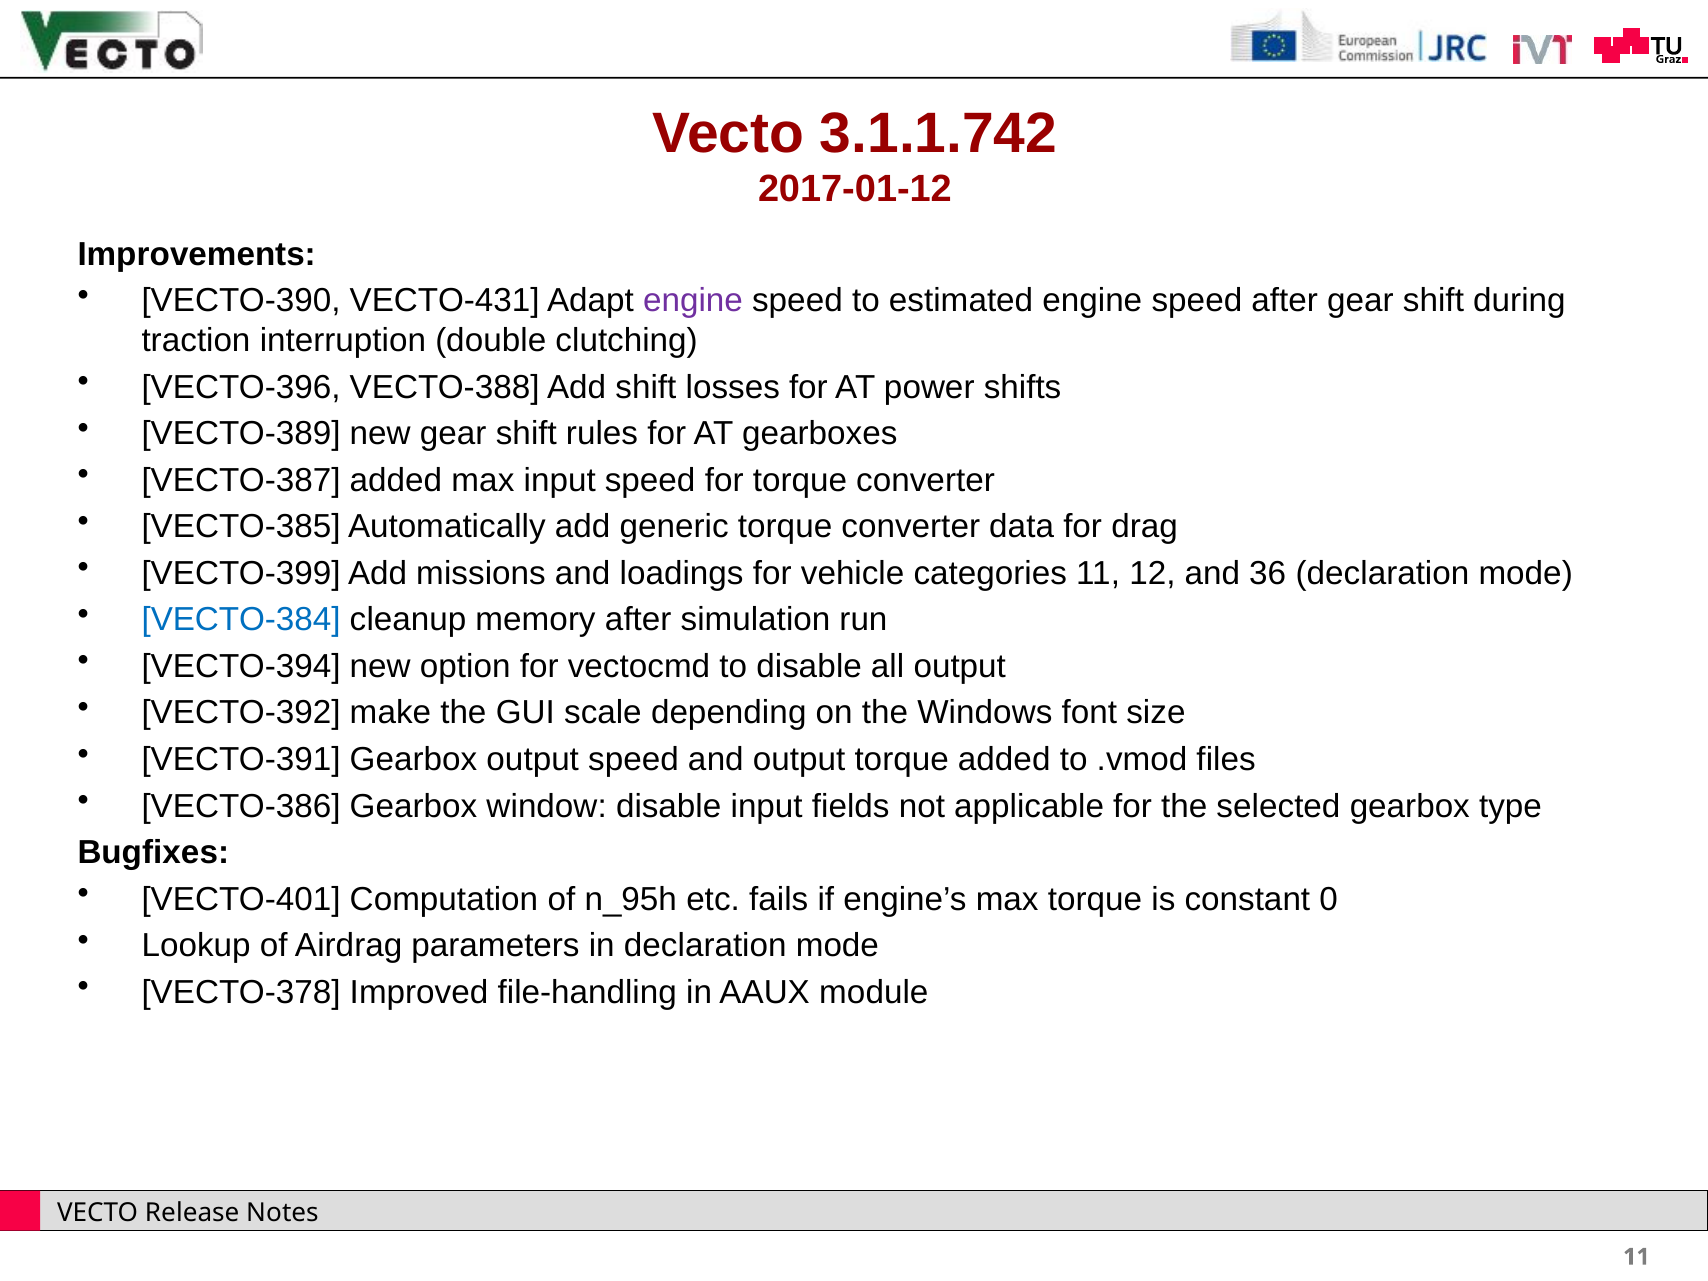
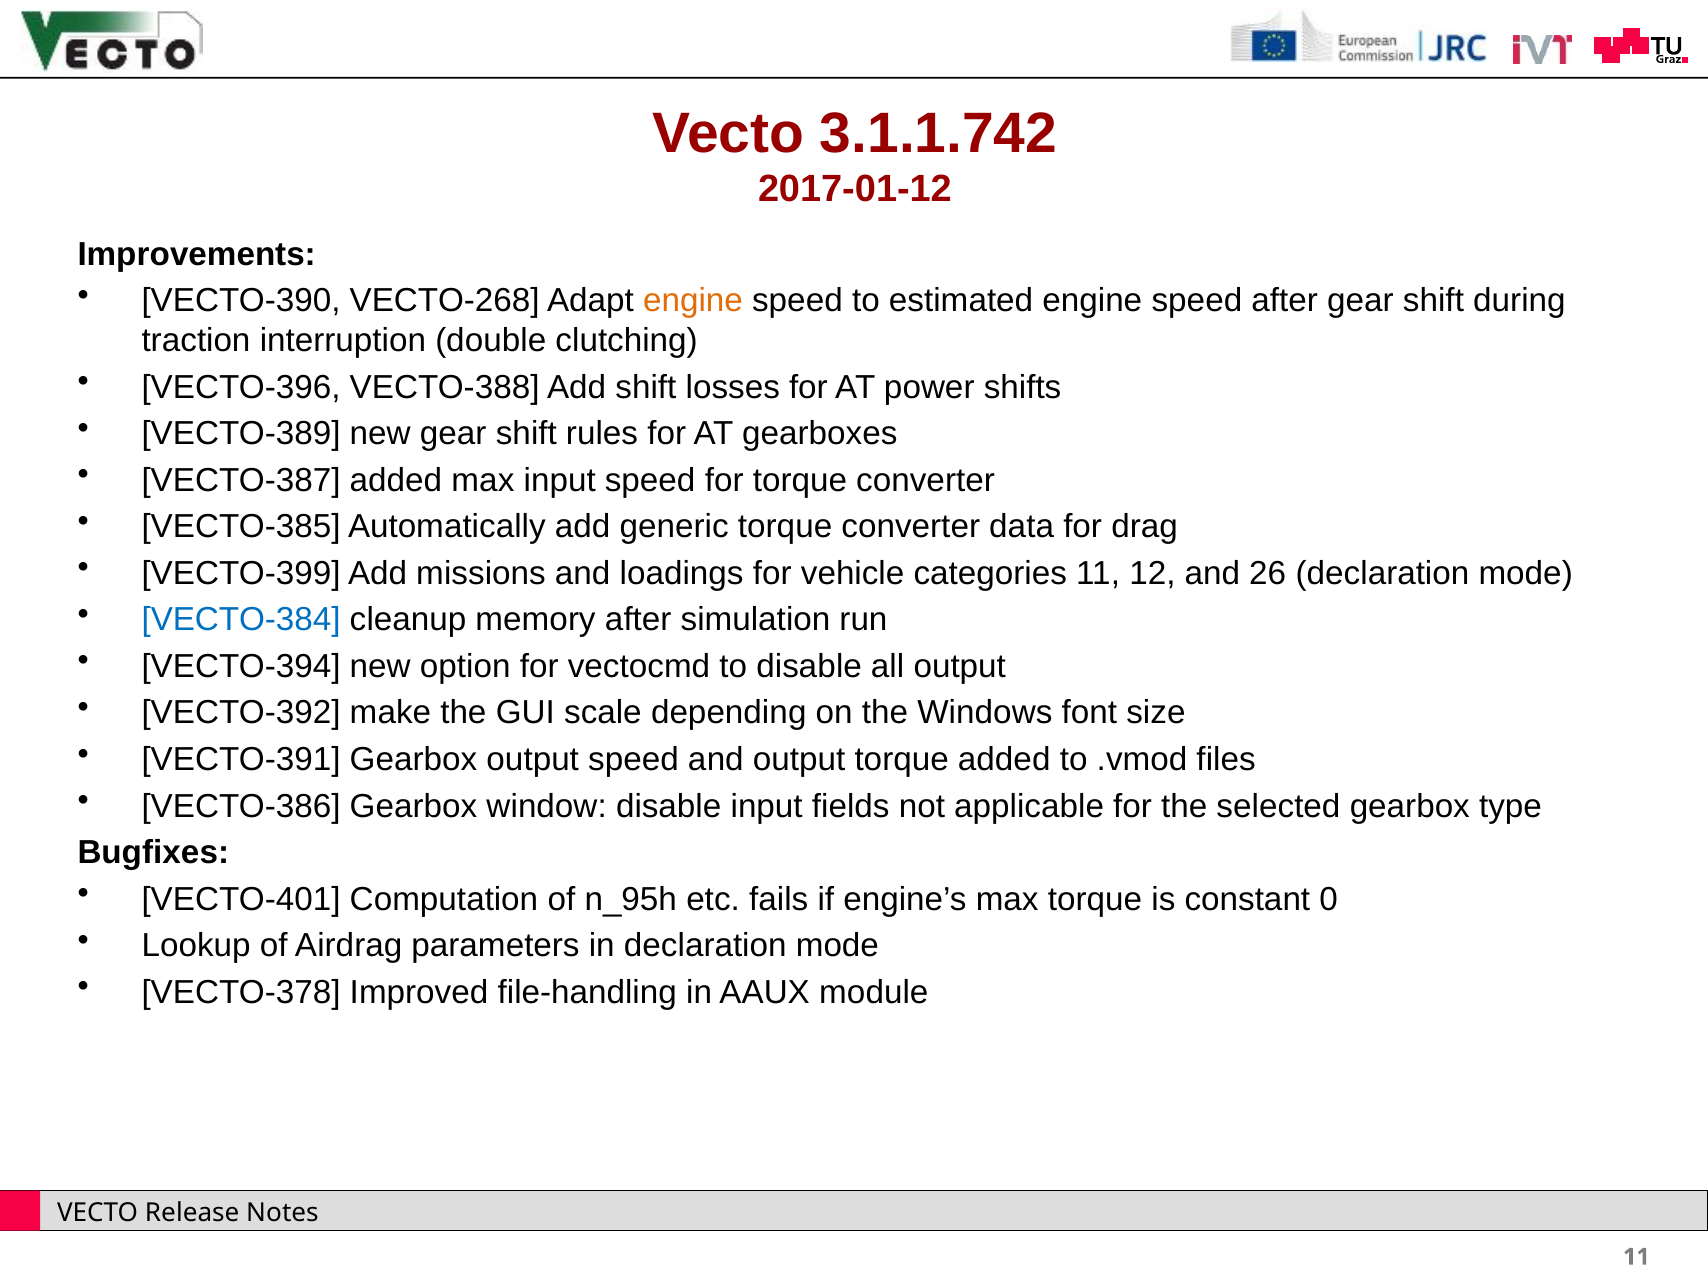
VECTO-431: VECTO-431 -> VECTO-268
engine at (693, 301) colour: purple -> orange
36: 36 -> 26
